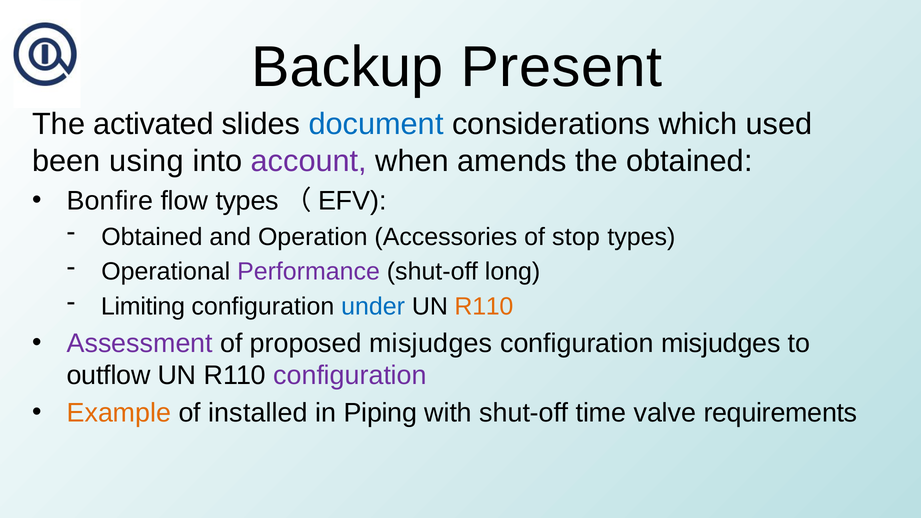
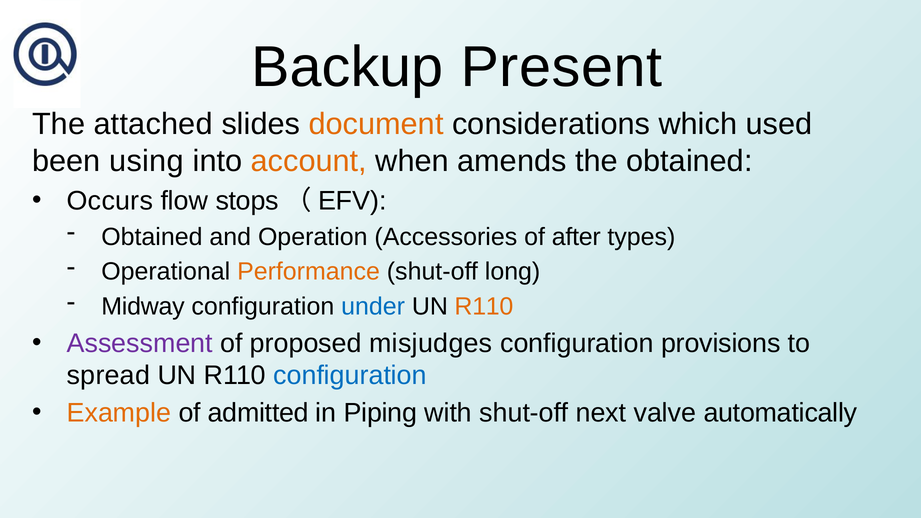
activated: activated -> attached
document colour: blue -> orange
account colour: purple -> orange
Bonfire: Bonfire -> Occurs
flow types: types -> stops
stop: stop -> after
Performance colour: purple -> orange
Limiting: Limiting -> Midway
configuration misjudges: misjudges -> provisions
outflow: outflow -> spread
configuration at (350, 375) colour: purple -> blue
installed: installed -> admitted
time: time -> next
requirements: requirements -> automatically
